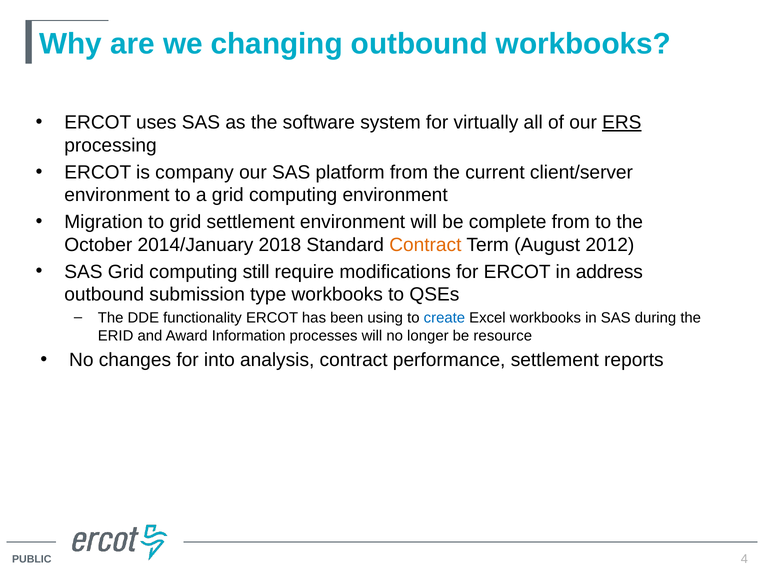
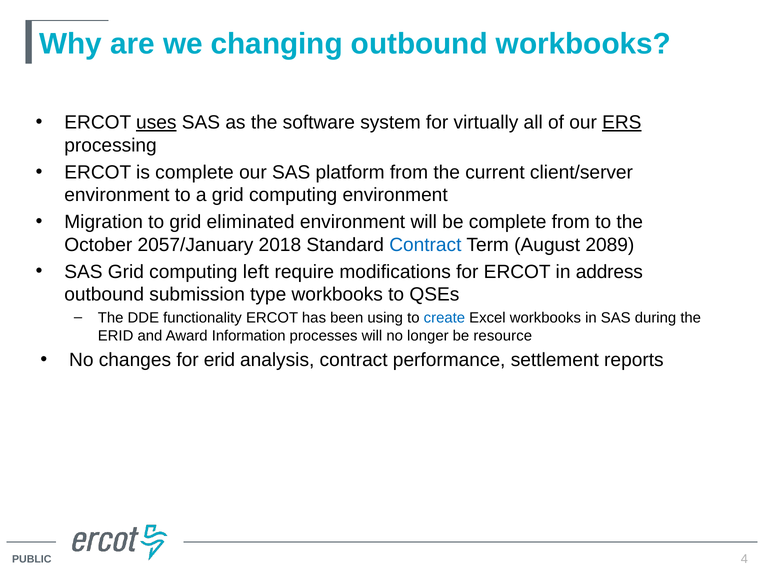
uses underline: none -> present
is company: company -> complete
grid settlement: settlement -> eliminated
2014/January: 2014/January -> 2057/January
Contract at (425, 245) colour: orange -> blue
2012: 2012 -> 2089
still: still -> left
for into: into -> erid
